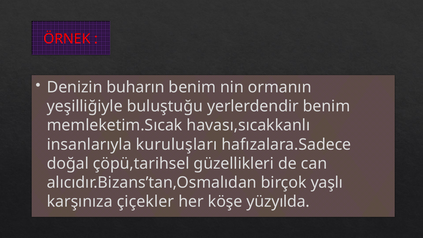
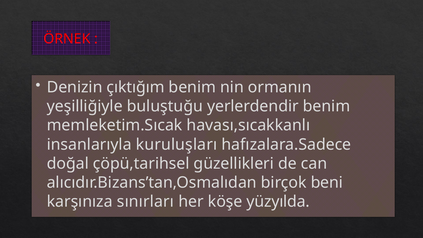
buharın: buharın -> çıktığım
yaşlı: yaşlı -> beni
çiçekler: çiçekler -> sınırları
